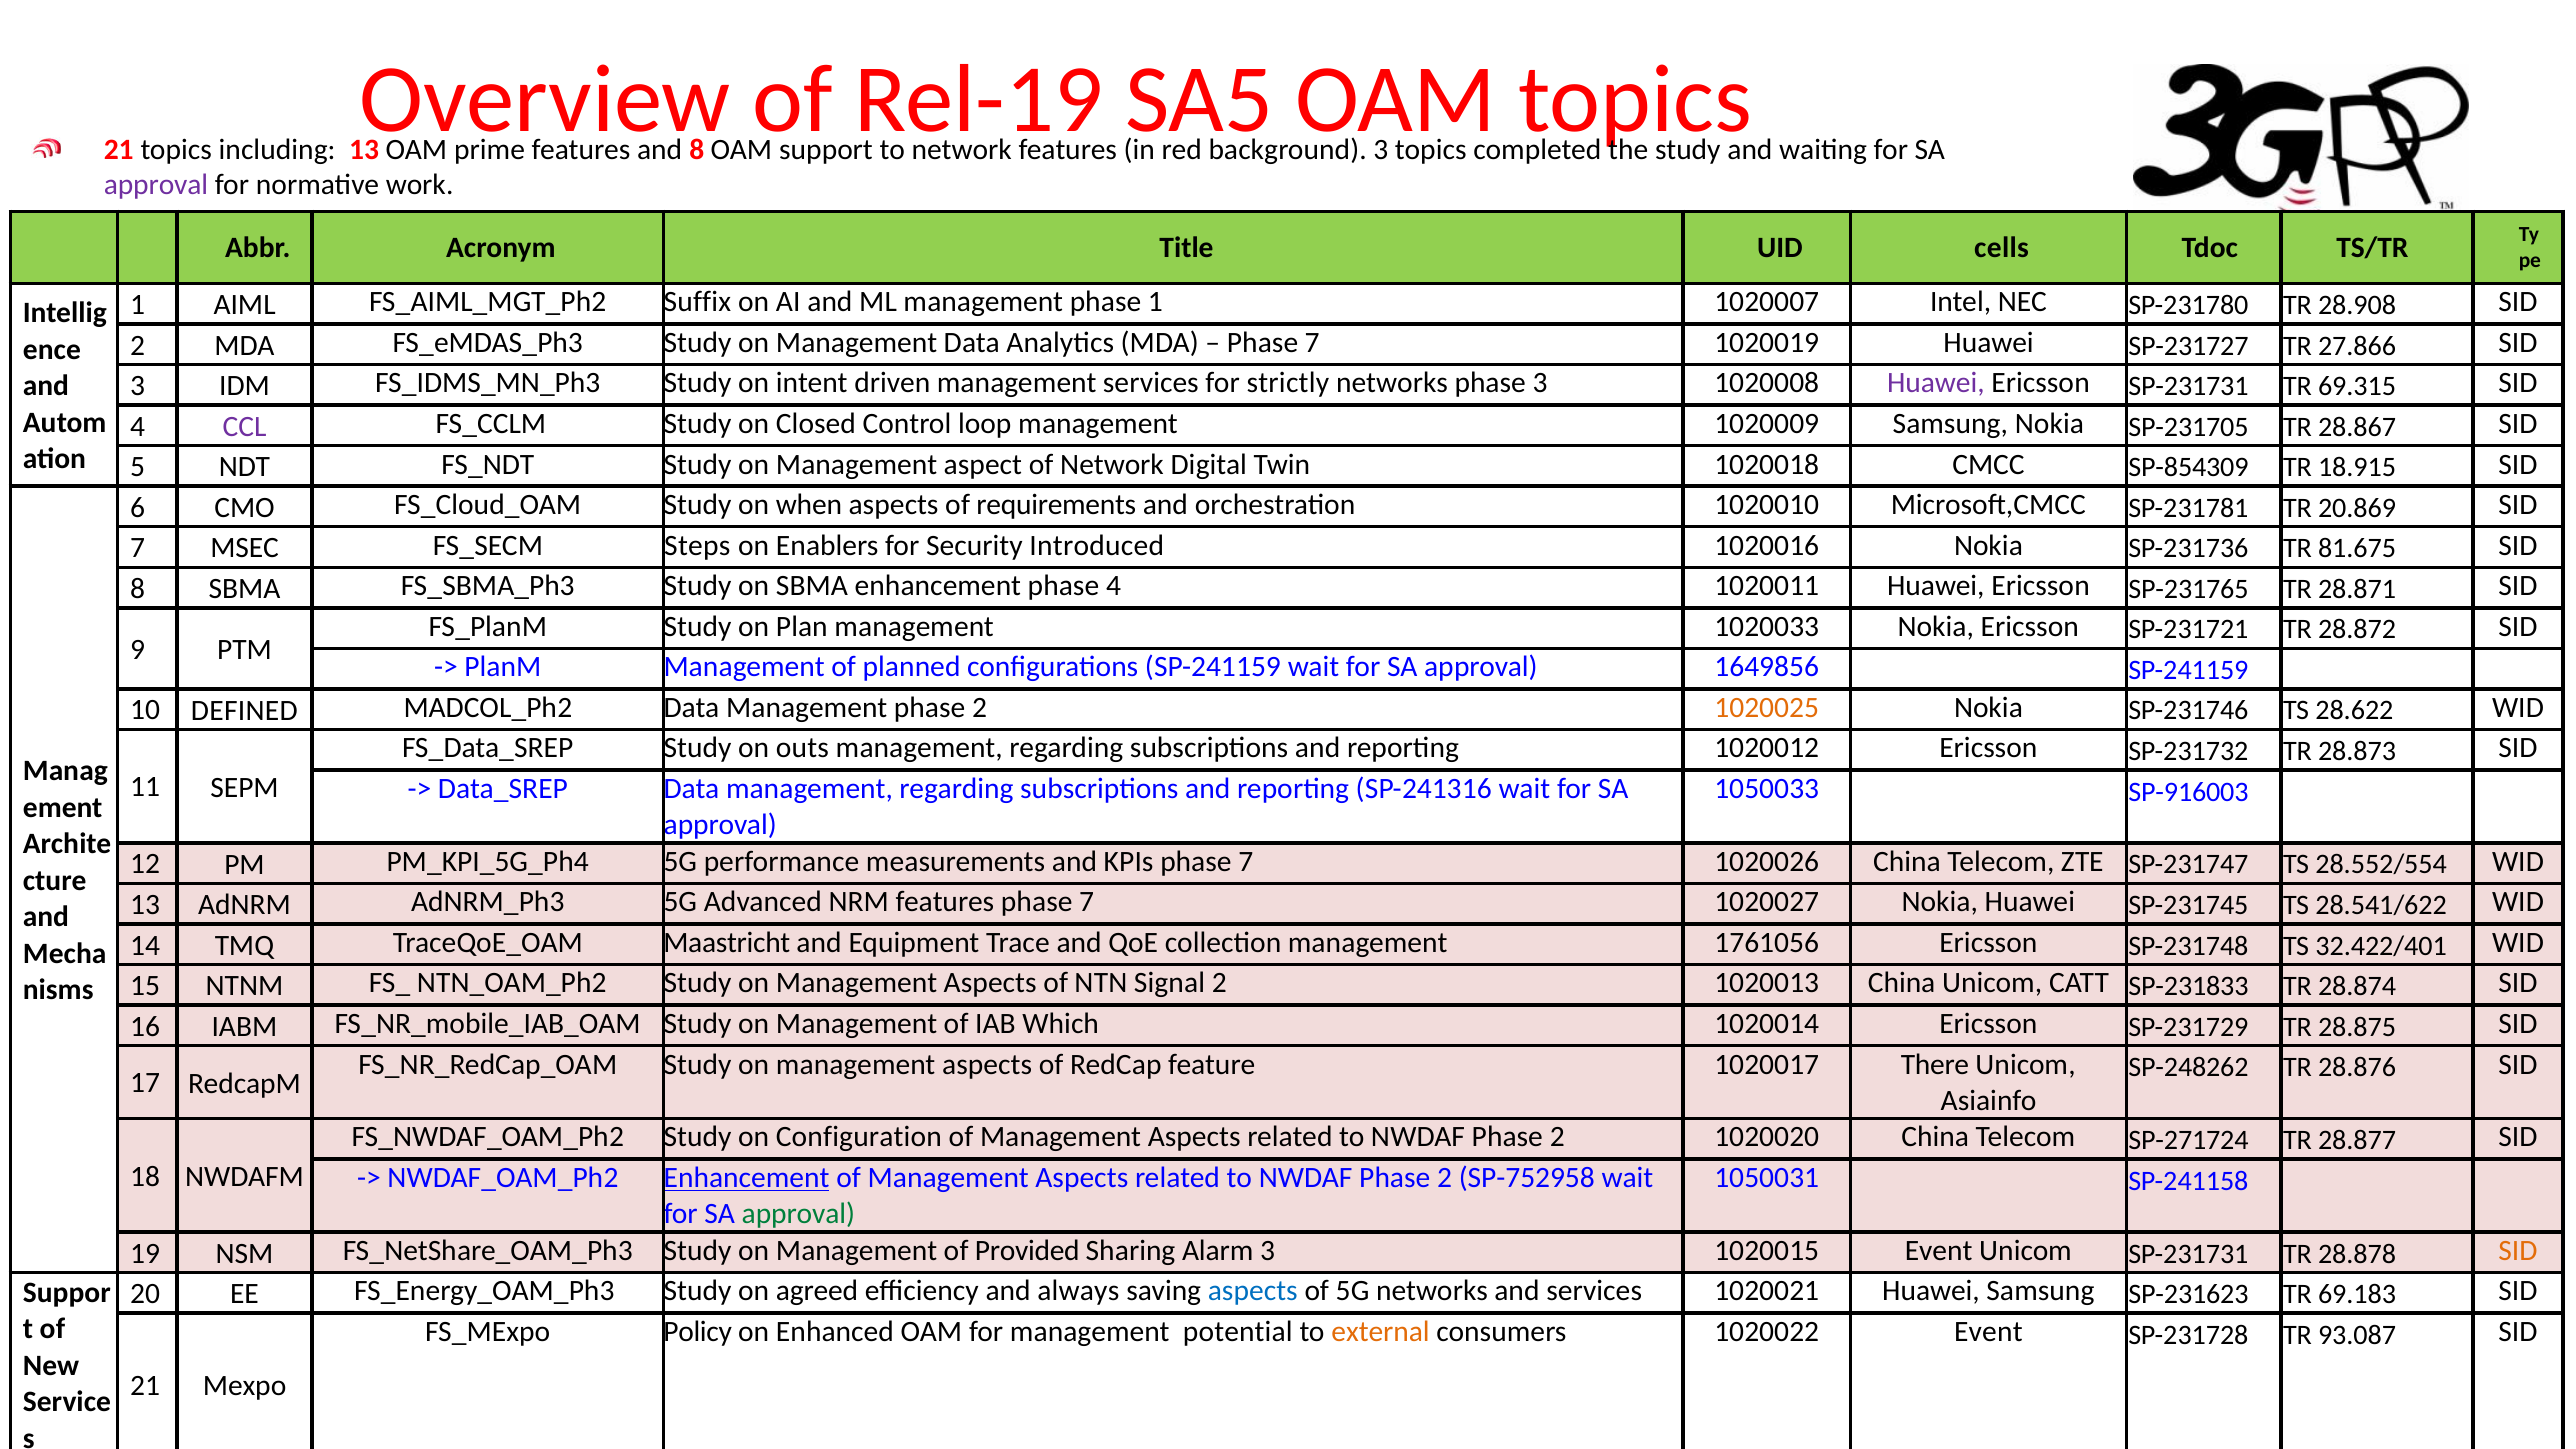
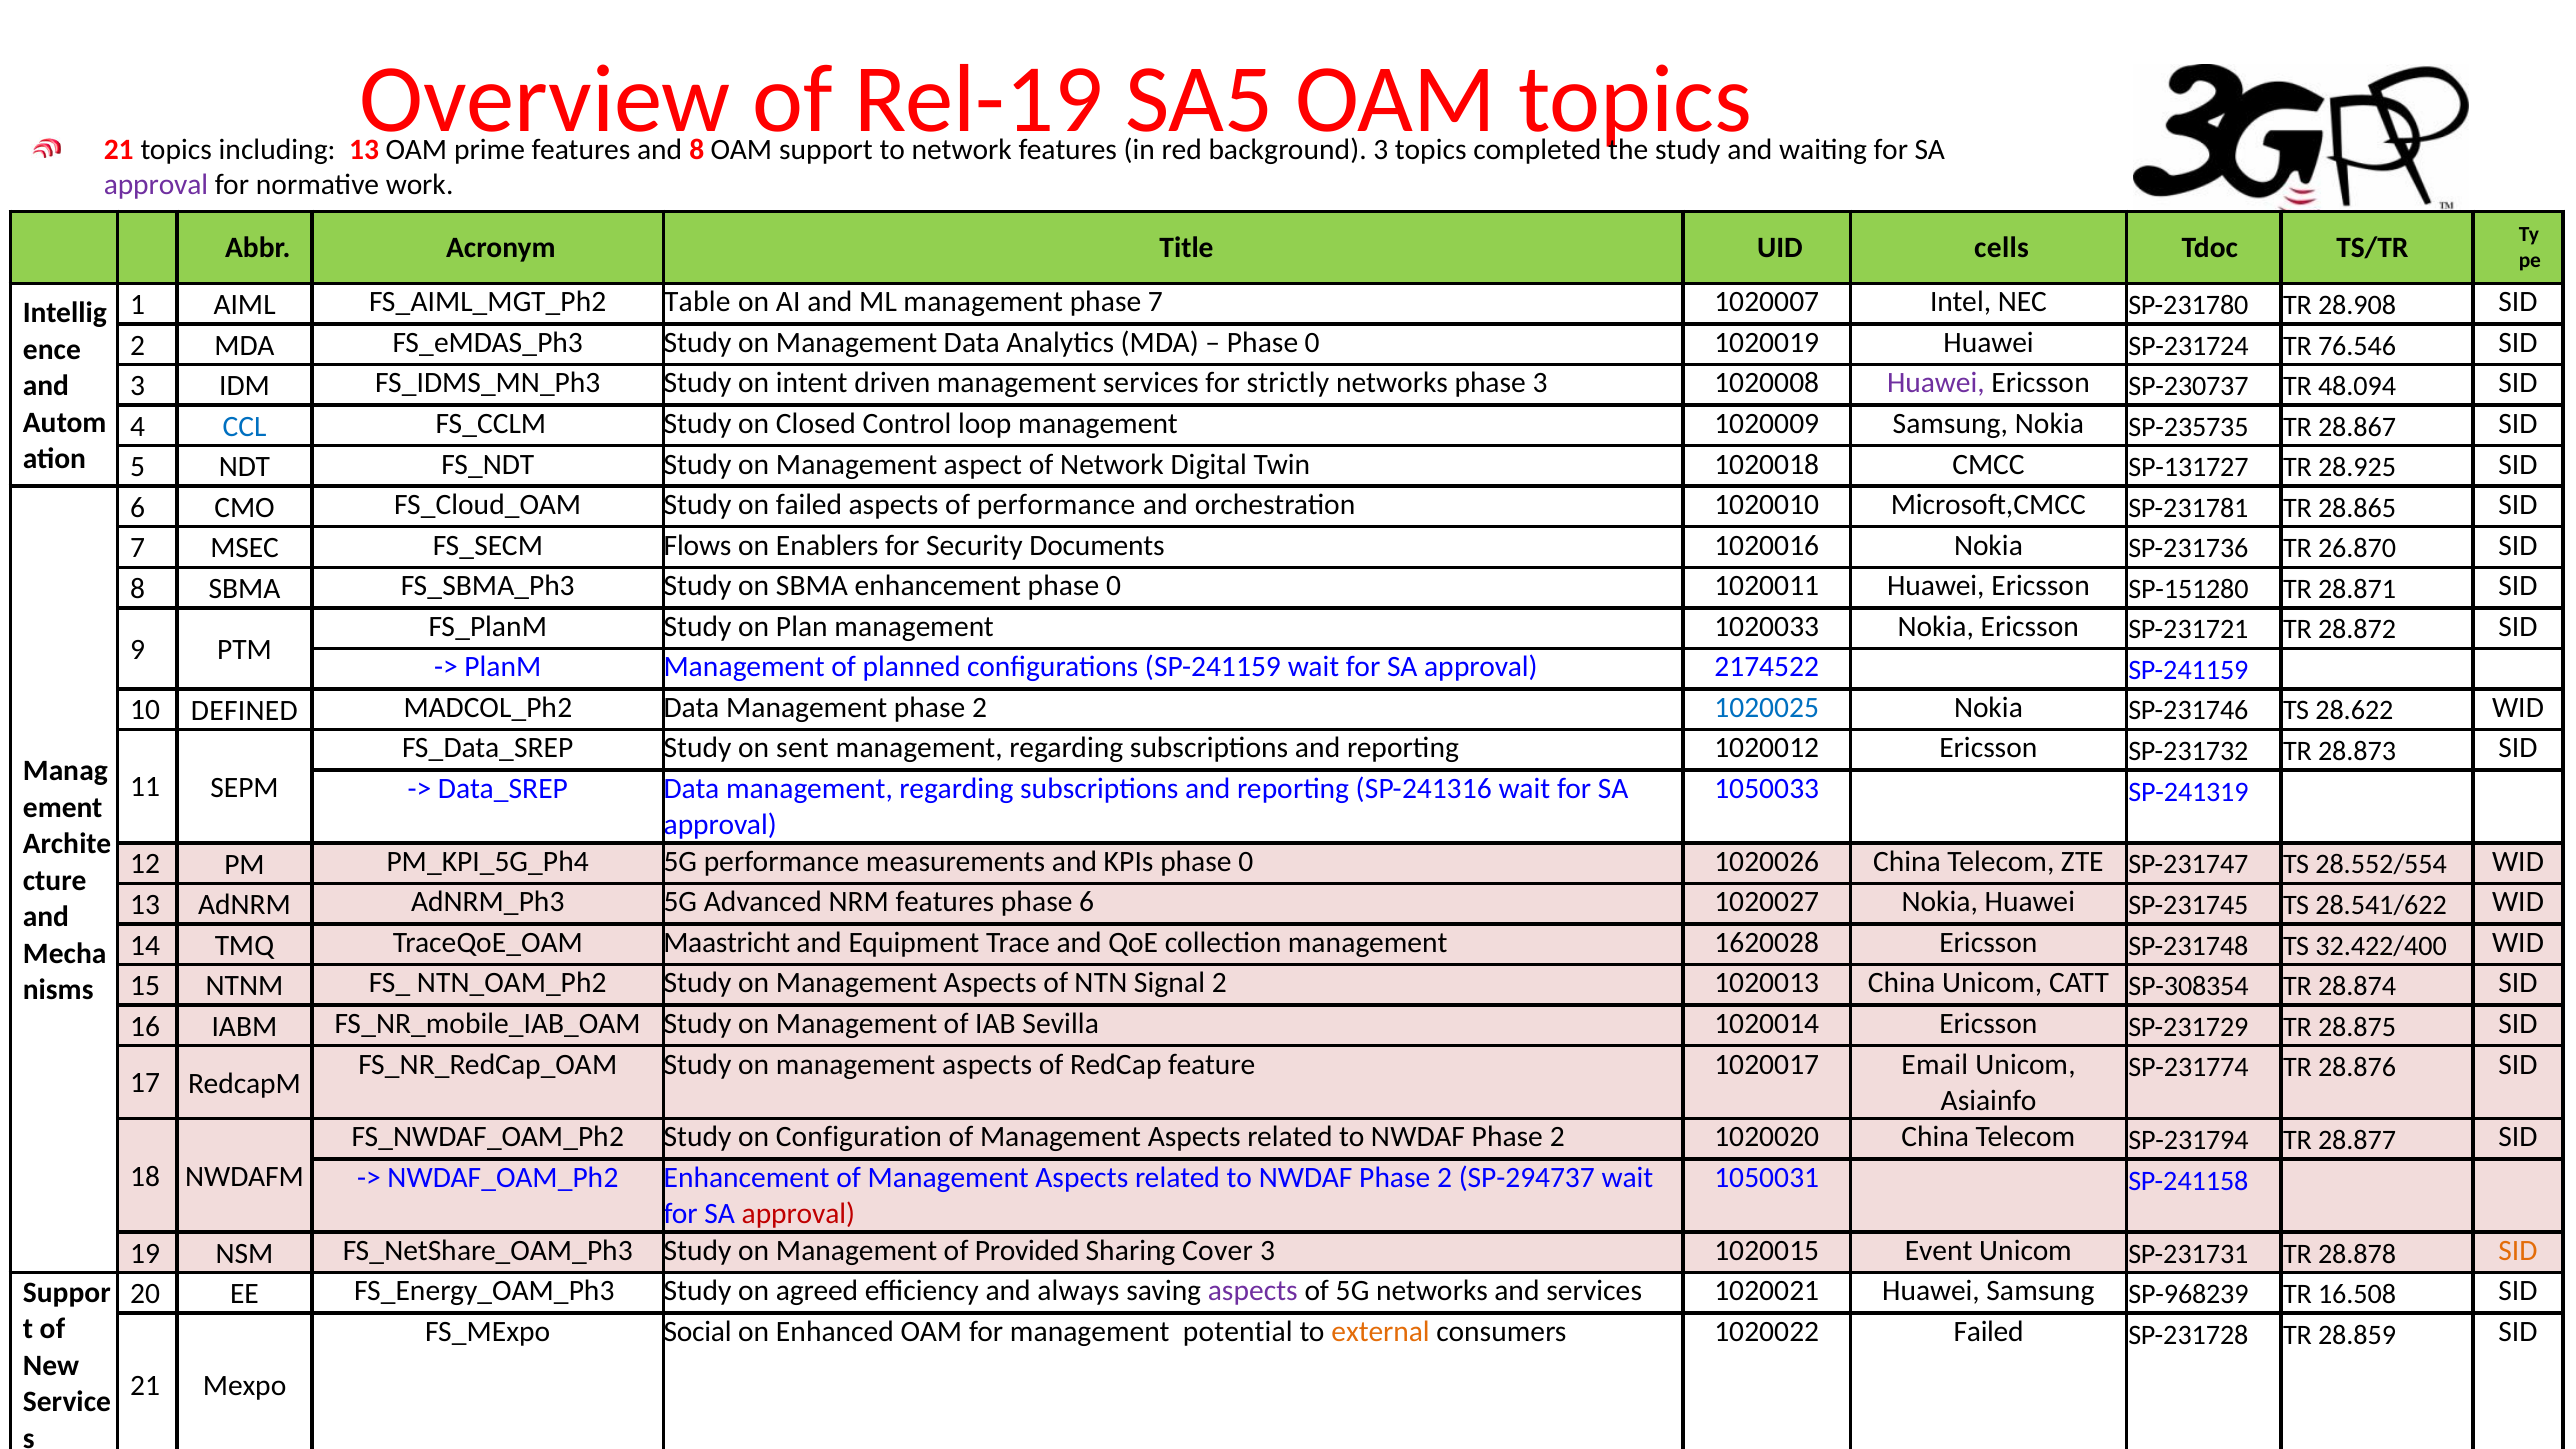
Suffix: Suffix -> Table
phase 1: 1 -> 7
7 at (1312, 343): 7 -> 0
SP-231727: SP-231727 -> SP-231724
27.866: 27.866 -> 76.546
Ericsson SP-231731: SP-231731 -> SP-230737
69.315: 69.315 -> 48.094
CCL colour: purple -> blue
SP-231705: SP-231705 -> SP-235735
SP-854309: SP-854309 -> SP-131727
18.915: 18.915 -> 28.925
on when: when -> failed
of requirements: requirements -> performance
20.869: 20.869 -> 28.865
Steps: Steps -> Flows
Introduced: Introduced -> Documents
81.675: 81.675 -> 26.870
enhancement phase 4: 4 -> 0
SP-231765: SP-231765 -> SP-151280
1649856: 1649856 -> 2174522
1020025 colour: orange -> blue
outs: outs -> sent
SP-916003: SP-916003 -> SP-241319
KPIs phase 7: 7 -> 0
features phase 7: 7 -> 6
1761056: 1761056 -> 1620028
32.422/401: 32.422/401 -> 32.422/400
SP-231833: SP-231833 -> SP-308354
Which: Which -> Sevilla
There: There -> Email
SP-248262: SP-248262 -> SP-231774
SP-271724: SP-271724 -> SP-231794
Enhancement at (747, 1178) underline: present -> none
SP-752958: SP-752958 -> SP-294737
approval at (798, 1214) colour: green -> red
Alarm: Alarm -> Cover
aspects at (1253, 1291) colour: blue -> purple
SP-231623: SP-231623 -> SP-968239
69.183: 69.183 -> 16.508
Policy: Policy -> Social
1020022 Event: Event -> Failed
93.087: 93.087 -> 28.859
